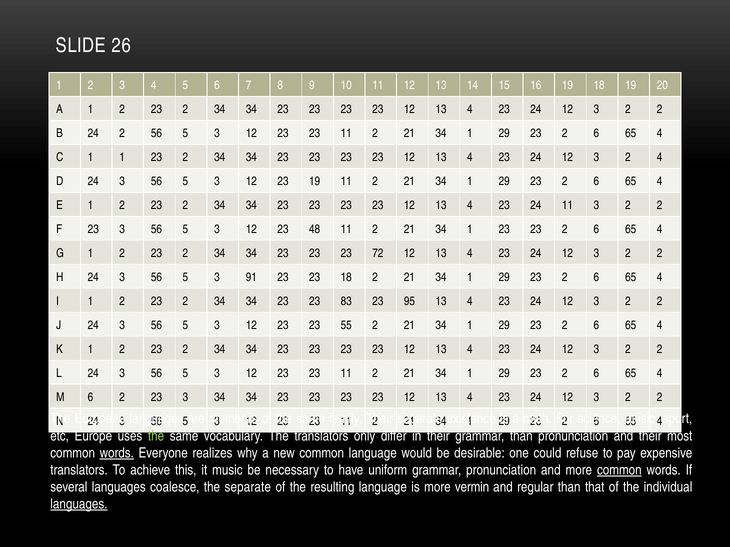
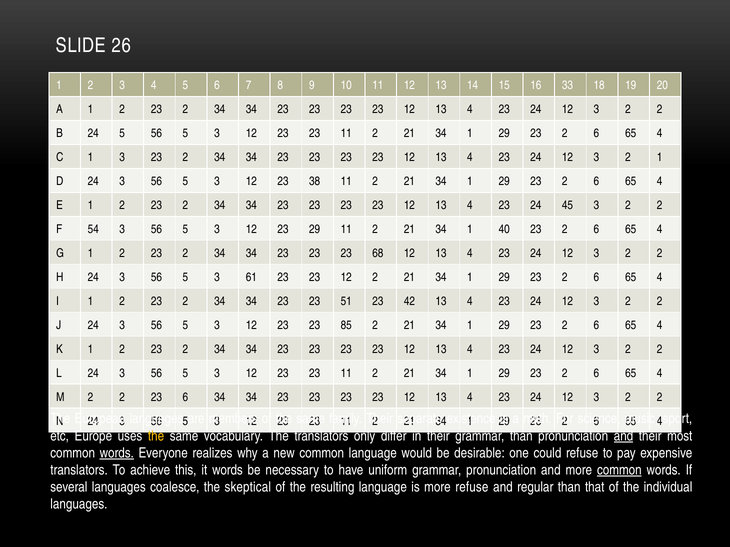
16 19: 19 -> 33
24 2: 2 -> 5
1 1: 1 -> 3
2 4: 4 -> 1
23 19: 19 -> 38
24 11: 11 -> 45
F 23: 23 -> 54
23 48: 48 -> 29
34 1 23: 23 -> 40
72: 72 -> 68
91: 91 -> 61
18 at (346, 277): 18 -> 12
83: 83 -> 51
95: 95 -> 42
55: 55 -> 85
M 6: 6 -> 2
2 23 3: 3 -> 6
the at (156, 436) colour: light green -> yellow
and at (624, 436) underline: none -> present
it music: music -> words
the separate: separate -> skeptical
more vermin: vermin -> refuse
languages at (79, 505) underline: present -> none
